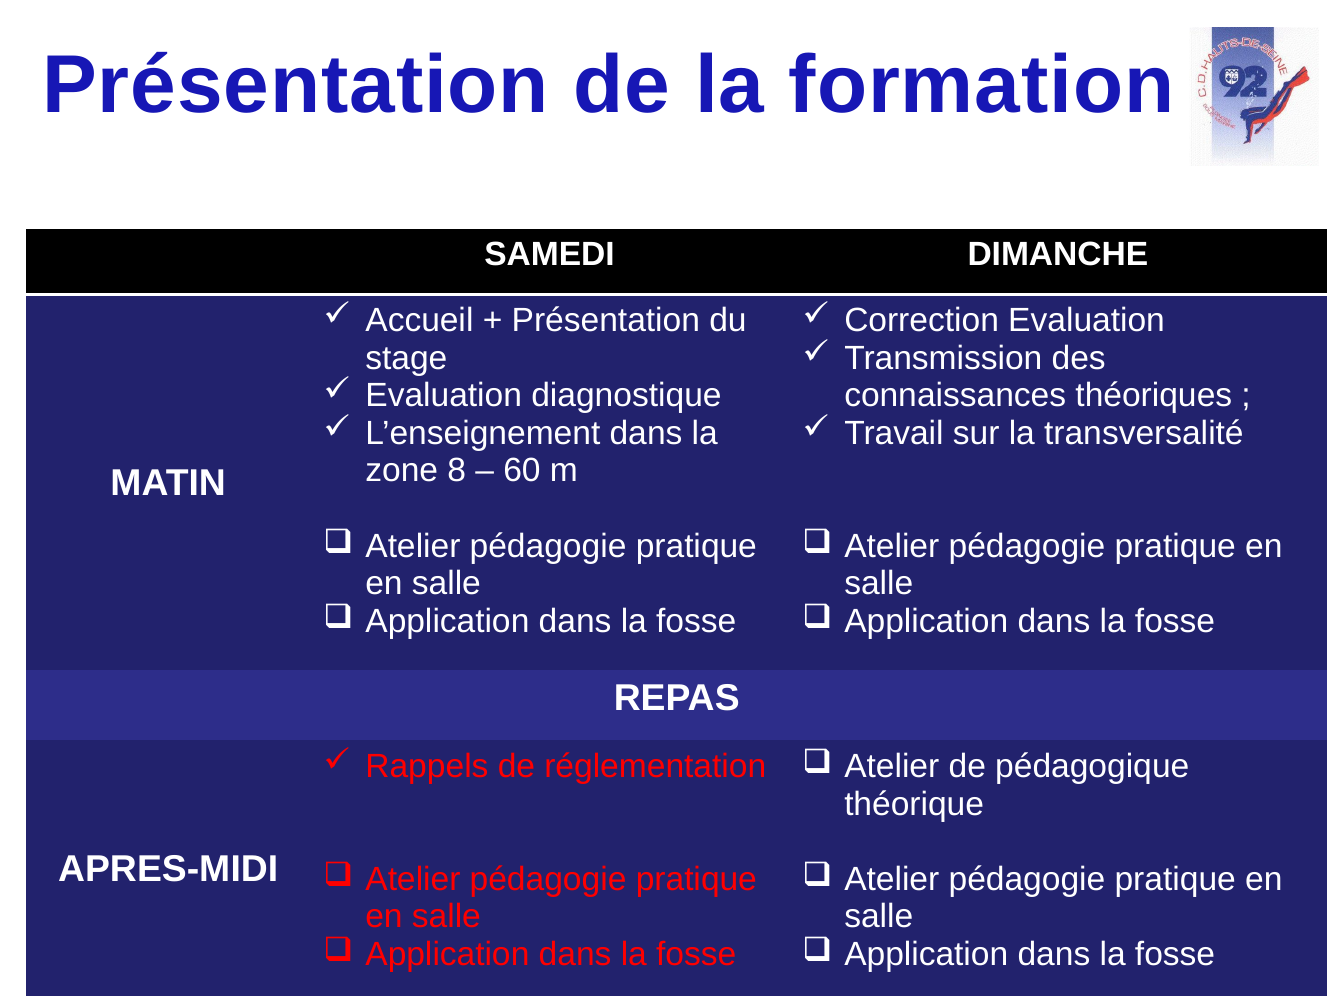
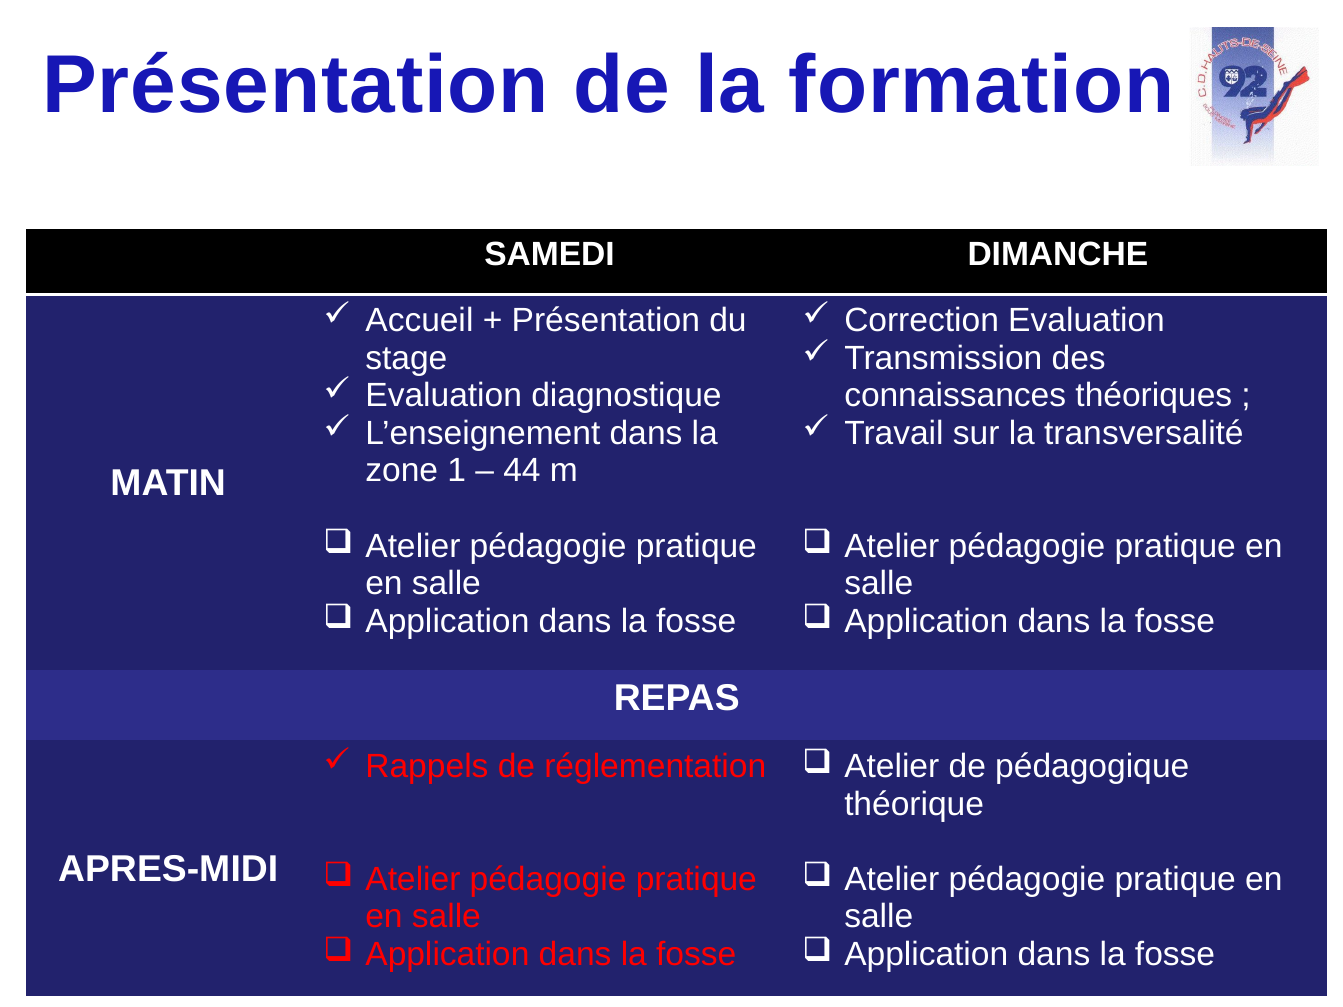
8: 8 -> 1
60: 60 -> 44
